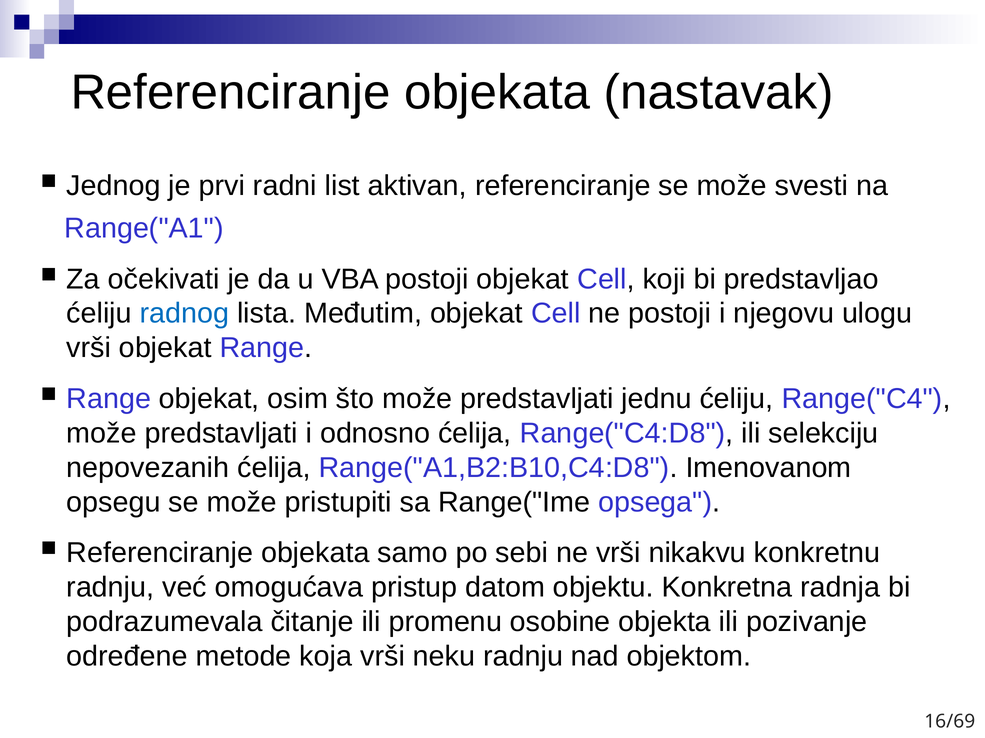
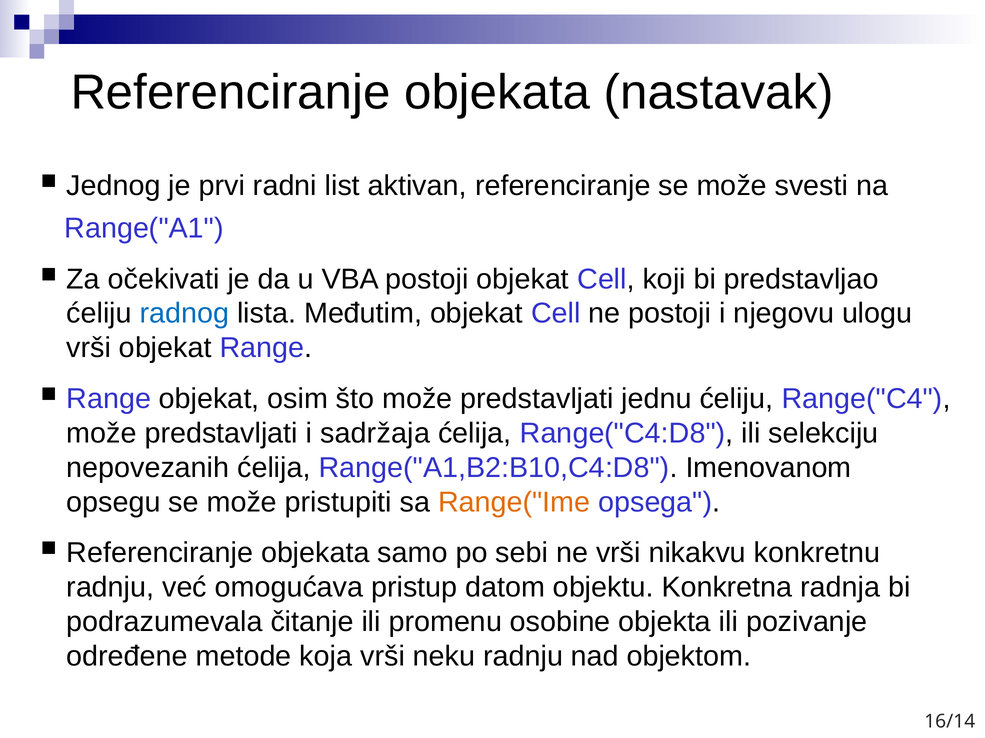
odnosno: odnosno -> sadržaja
Range("Ime colour: black -> orange
16/69: 16/69 -> 16/14
